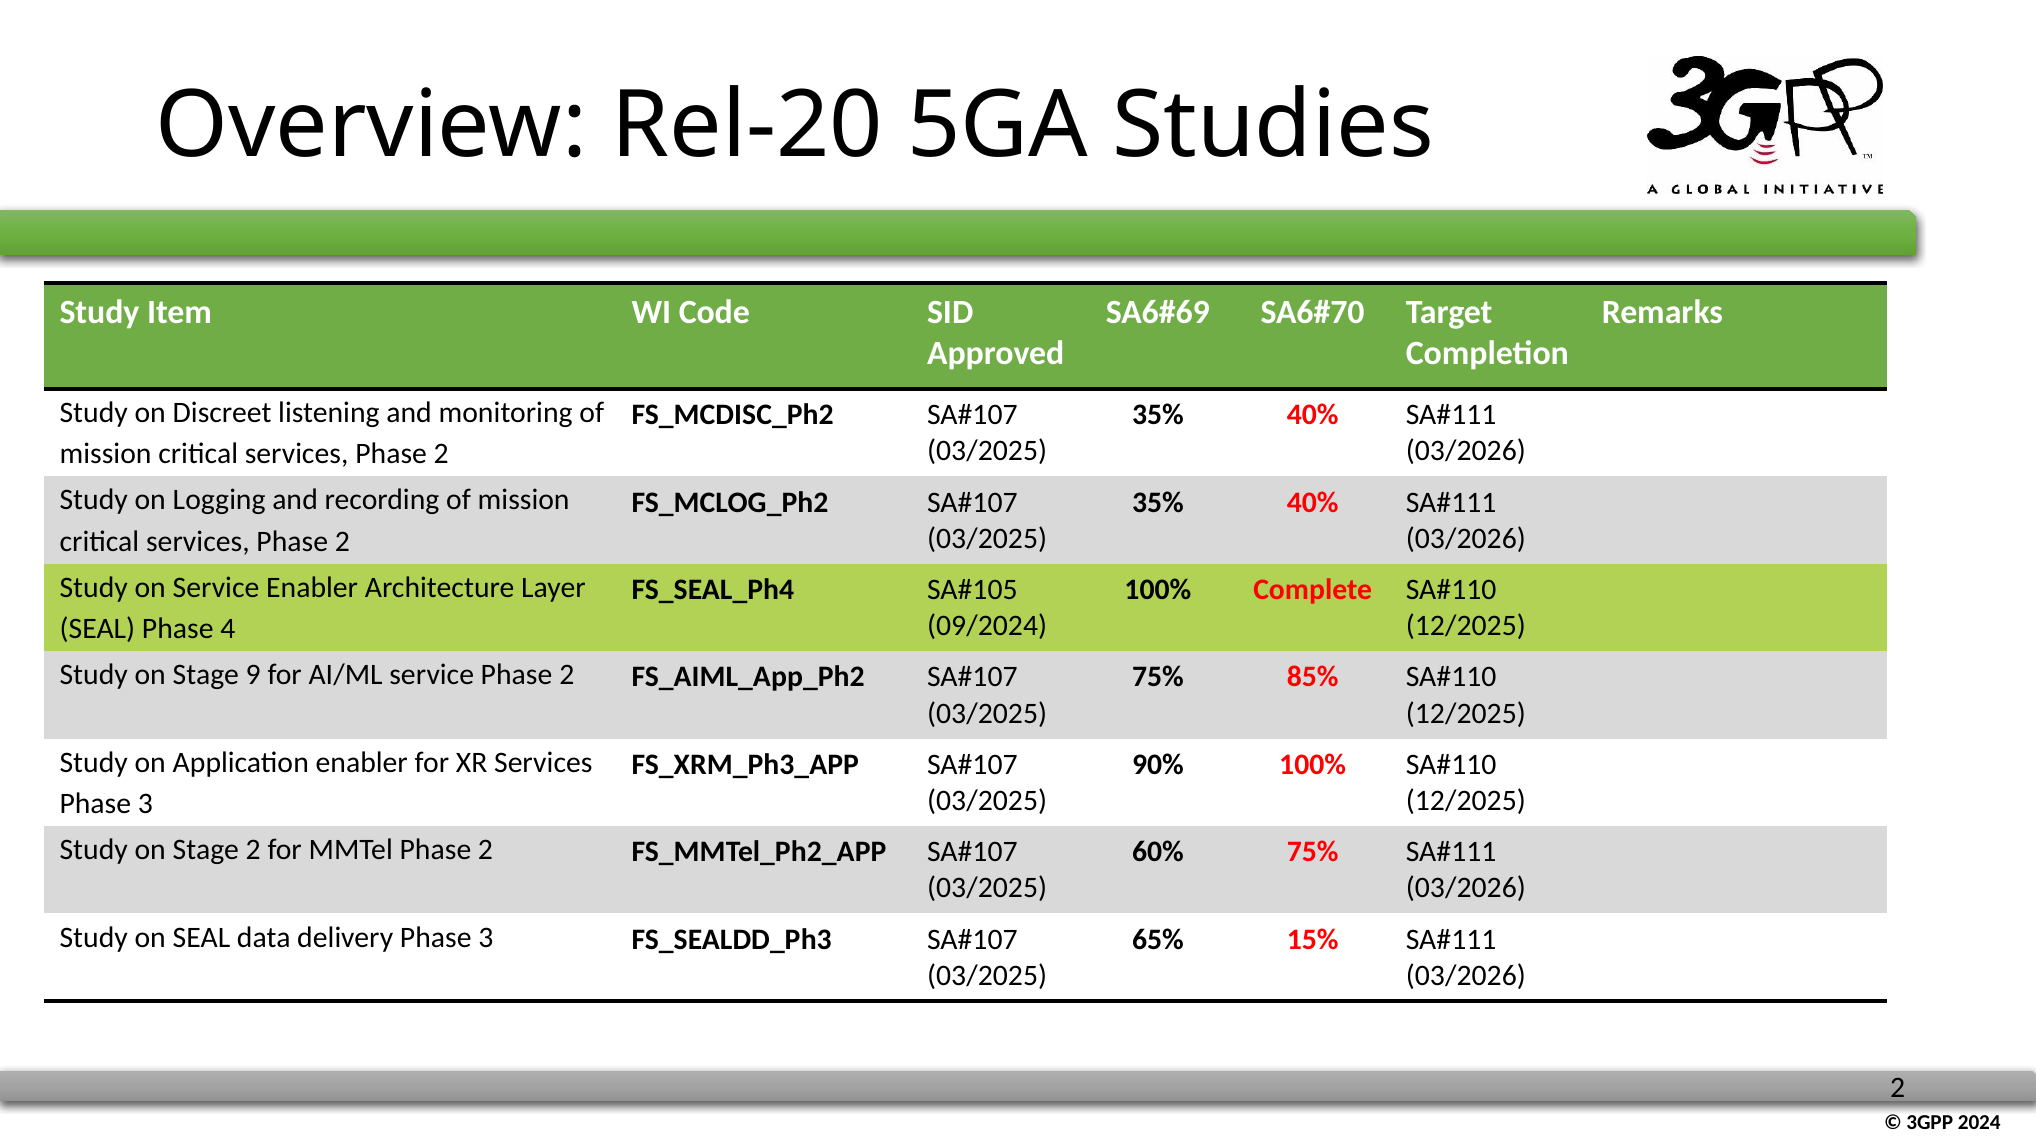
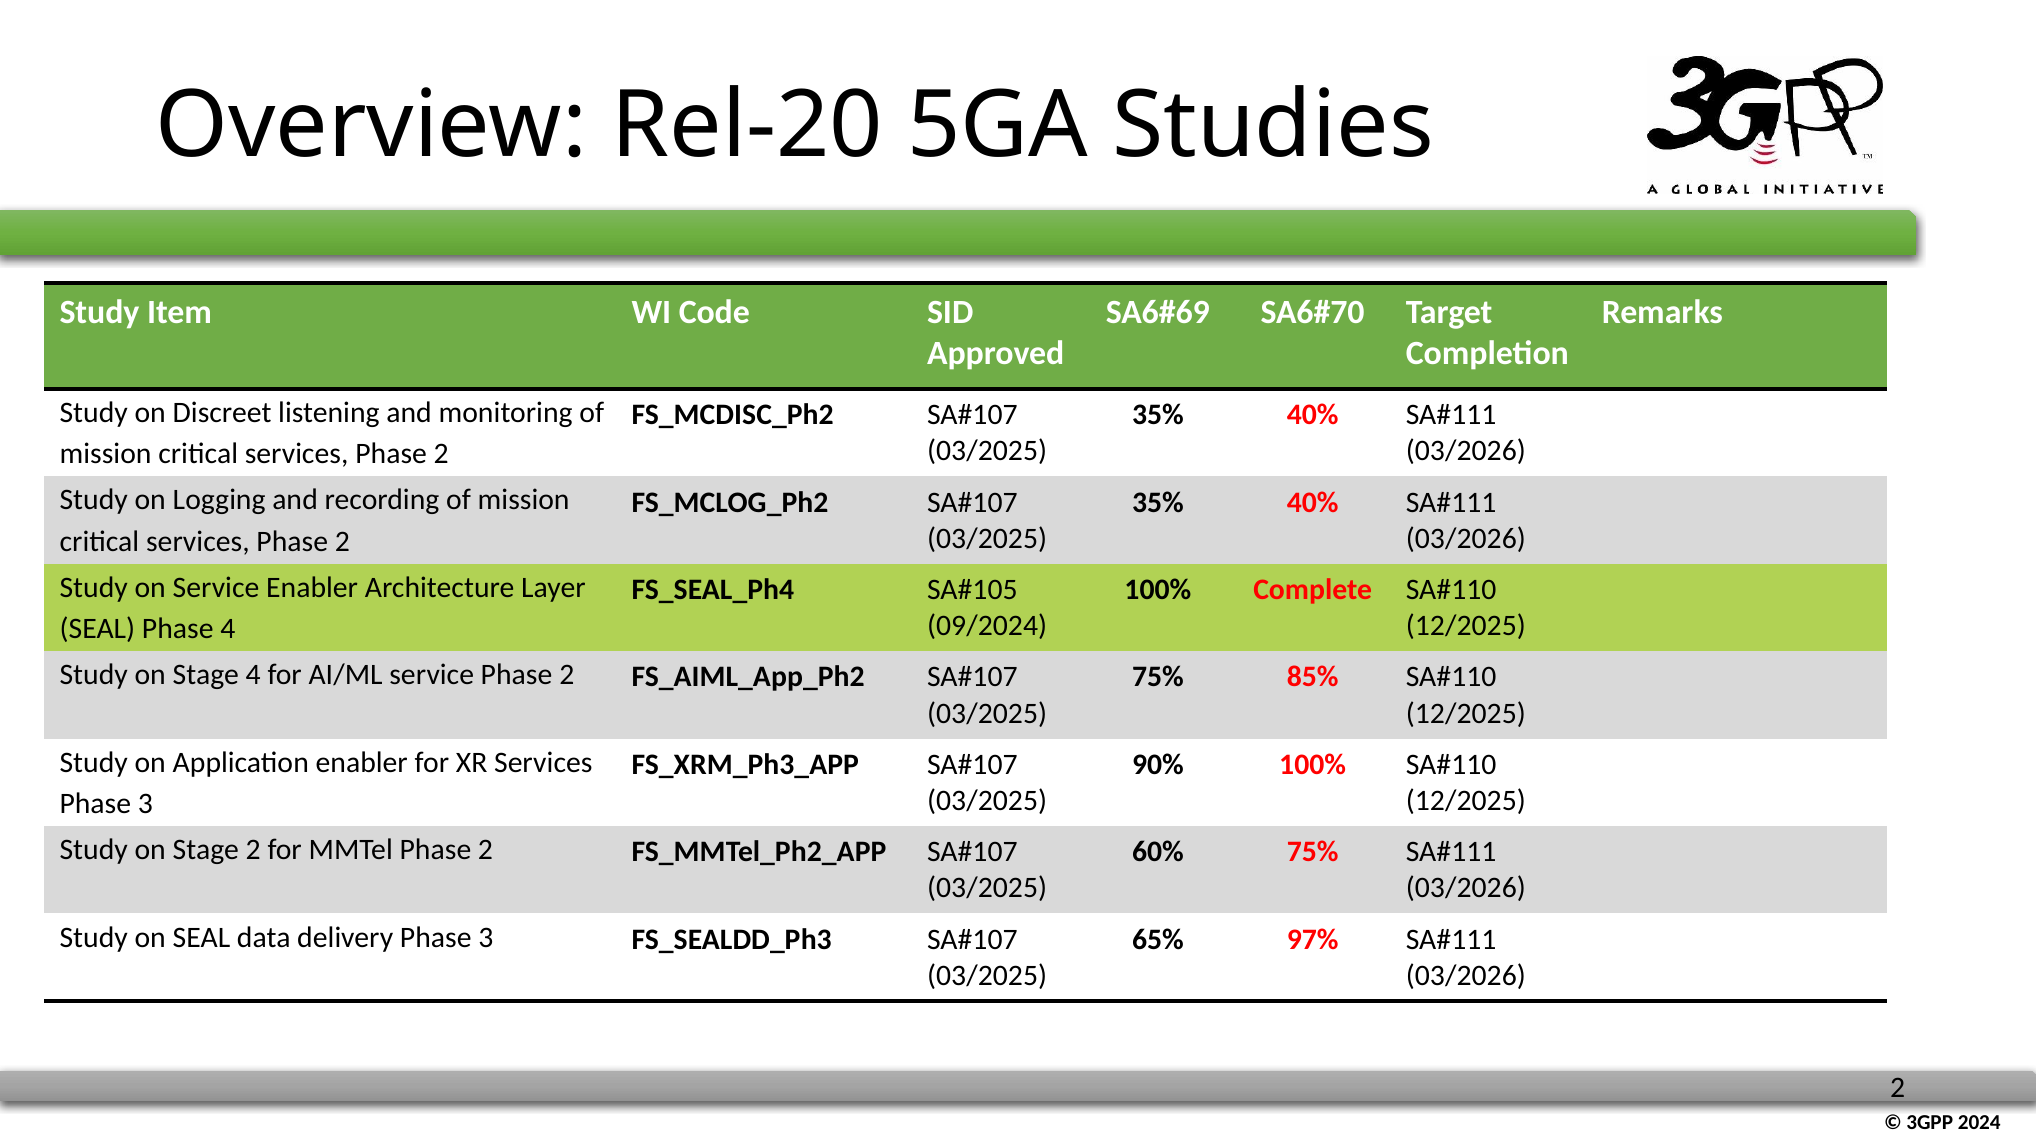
Stage 9: 9 -> 4
15%: 15% -> 97%
